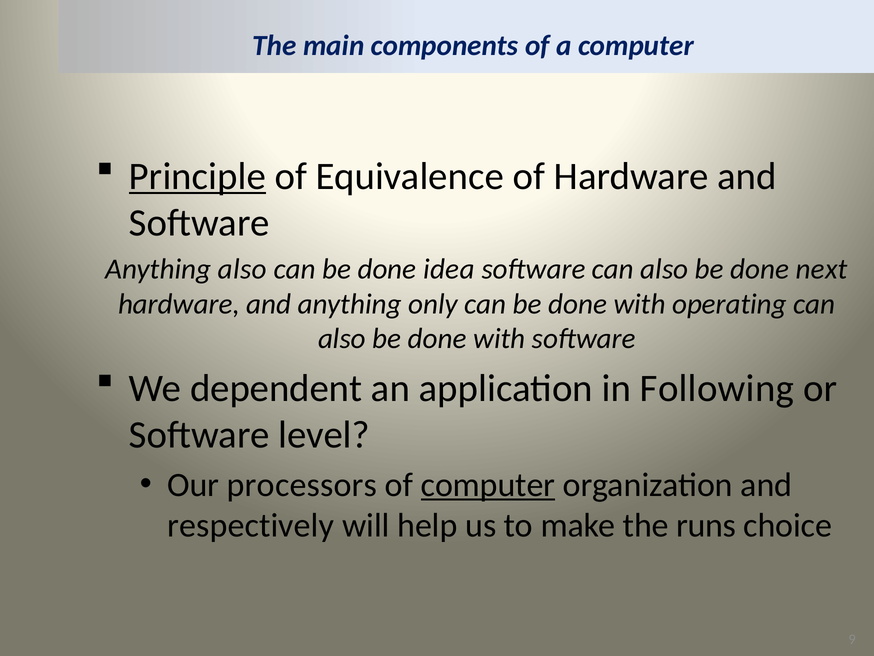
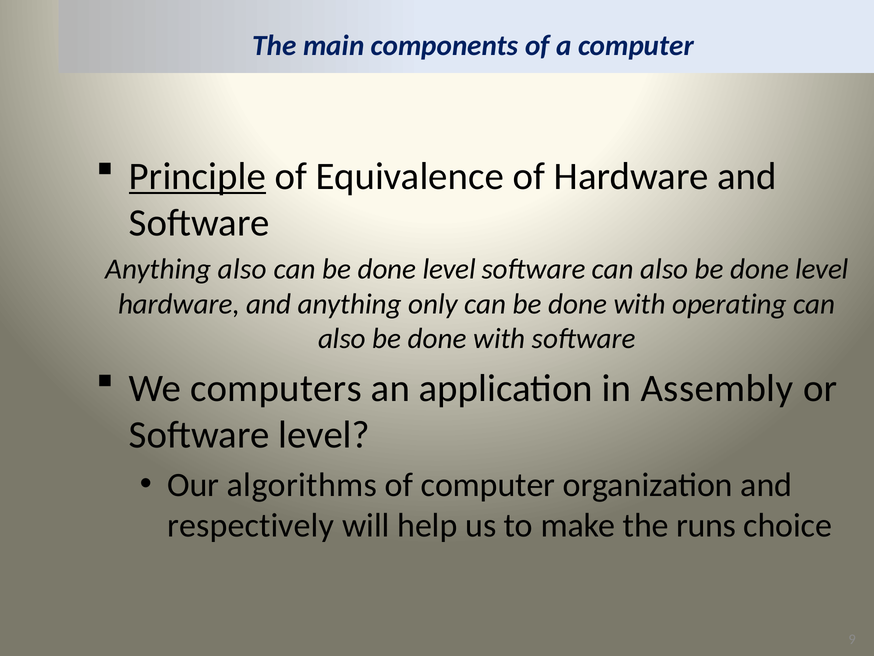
can be done idea: idea -> level
also be done next: next -> level
dependent: dependent -> computers
Following: Following -> Assembly
processors: processors -> algorithms
computer at (488, 485) underline: present -> none
